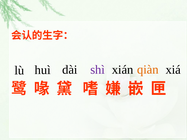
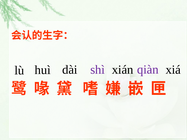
qiàn colour: orange -> purple
